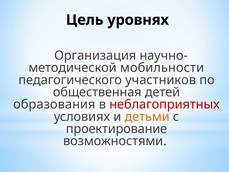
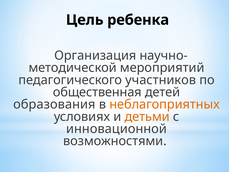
уровнях: уровнях -> ребенка
мобильности: мобильности -> мероприятий
неблагоприятных colour: red -> orange
проектирование: проектирование -> инновационной
